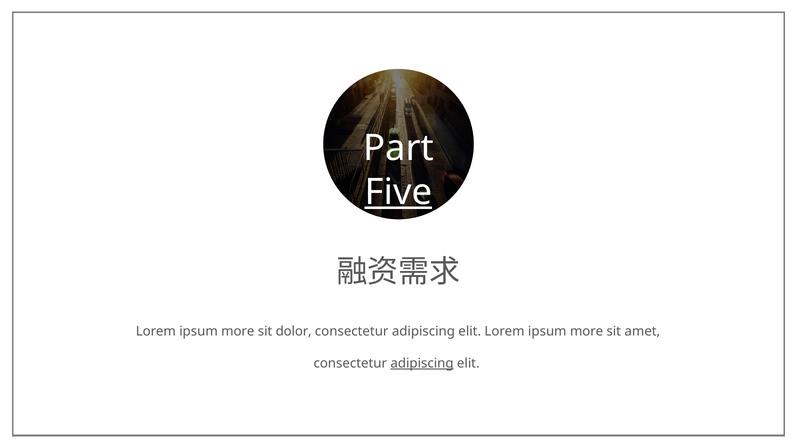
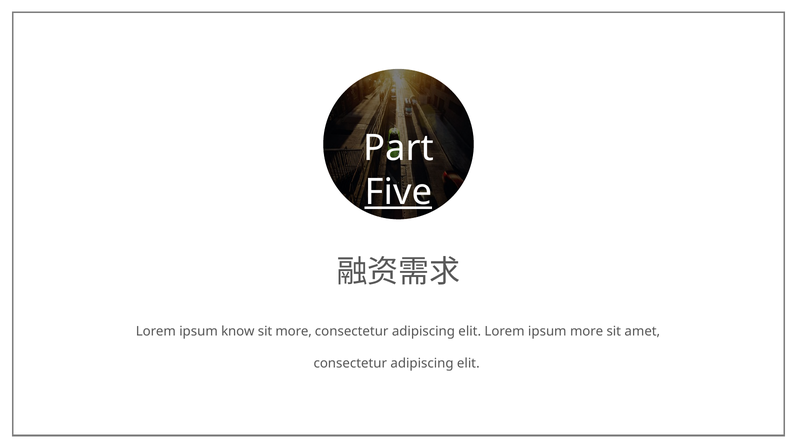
more at (238, 332): more -> know
sit dolor: dolor -> more
adipiscing at (422, 364) underline: present -> none
